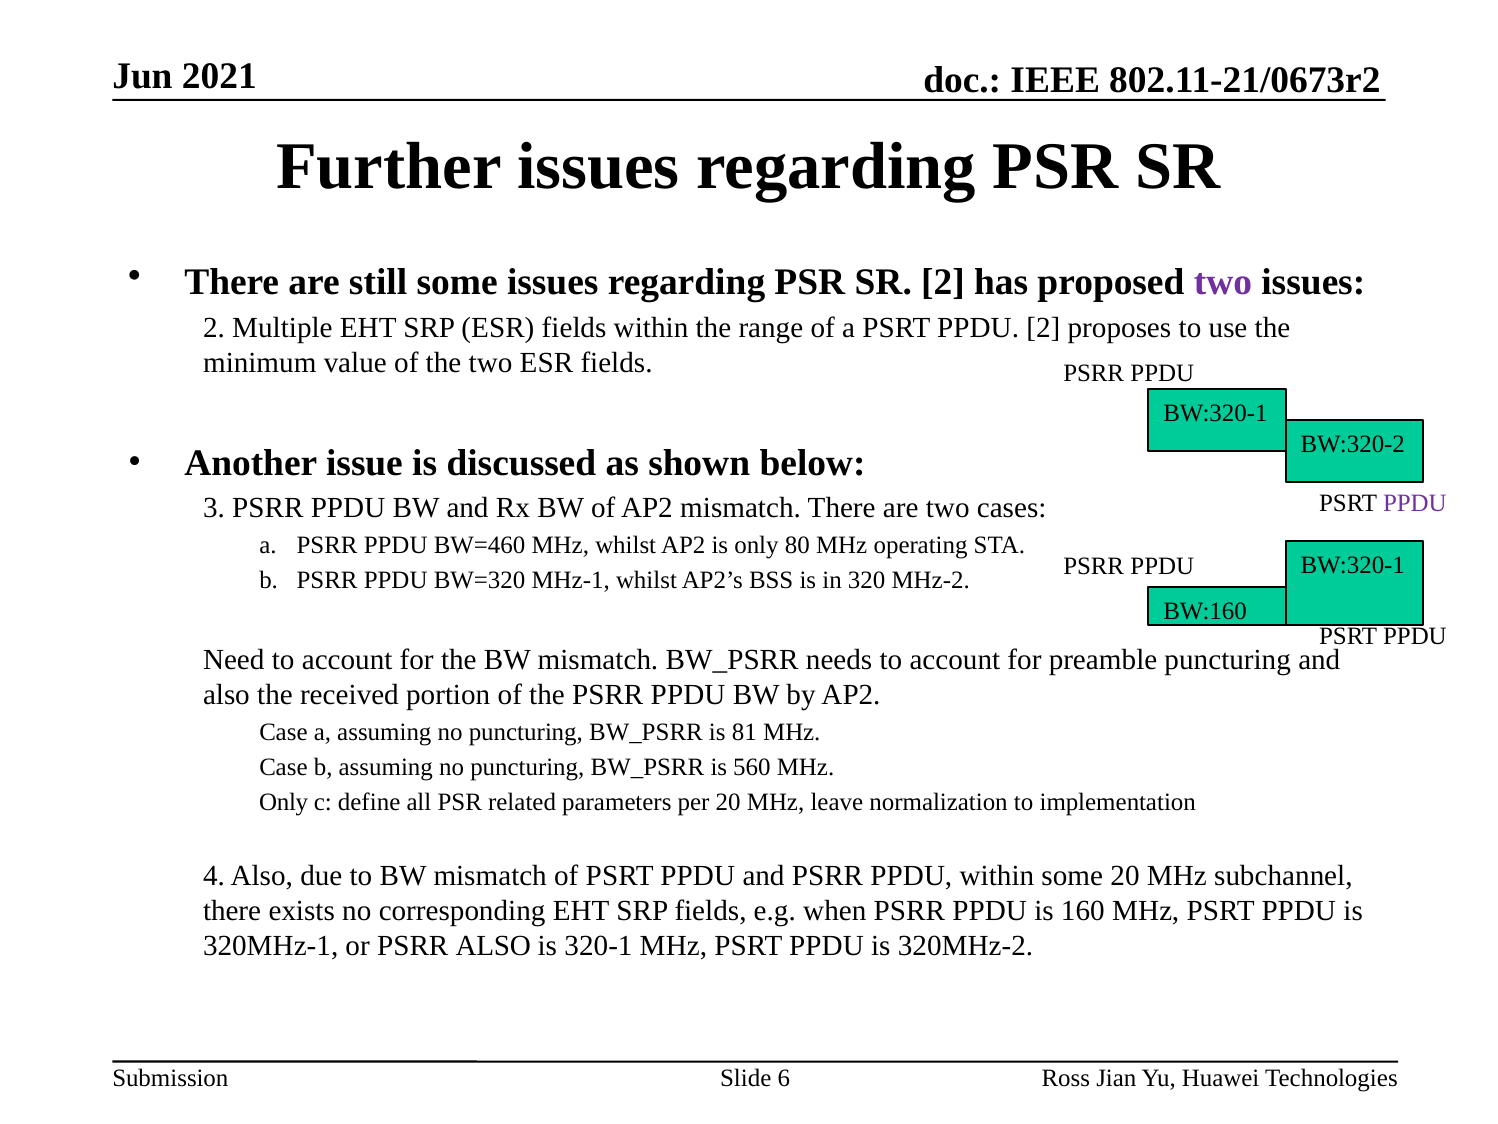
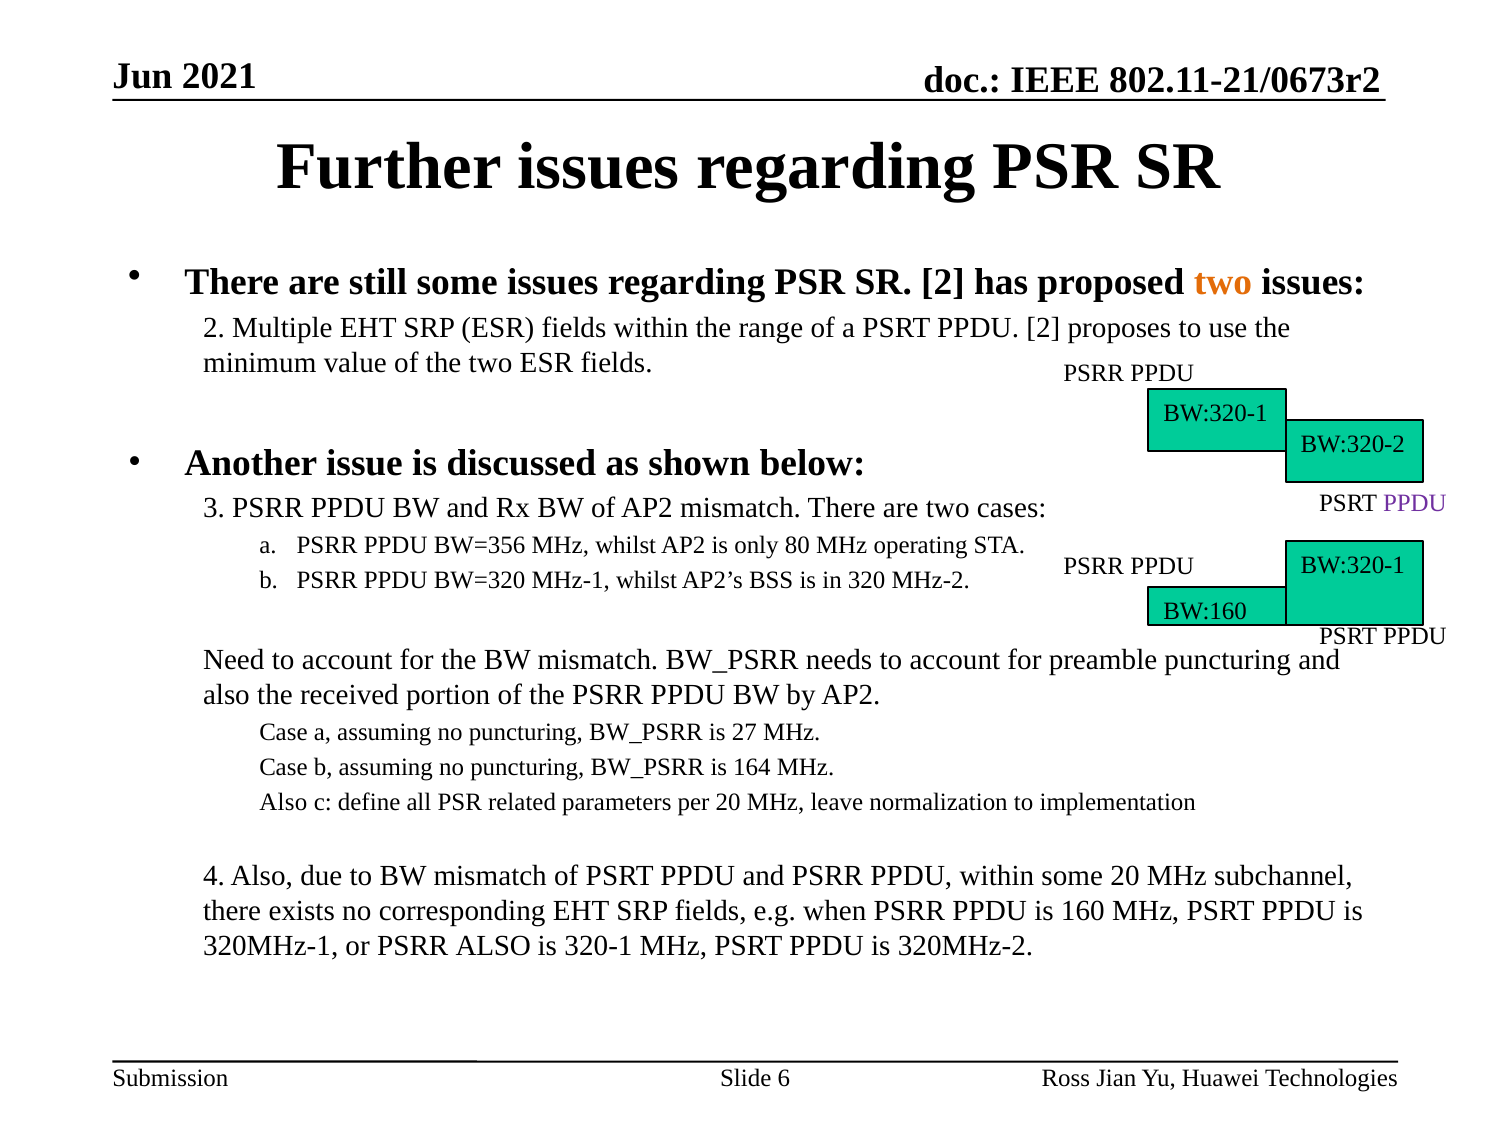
two at (1223, 282) colour: purple -> orange
BW=460: BW=460 -> BW=356
81: 81 -> 27
560: 560 -> 164
Only at (284, 802): Only -> Also
